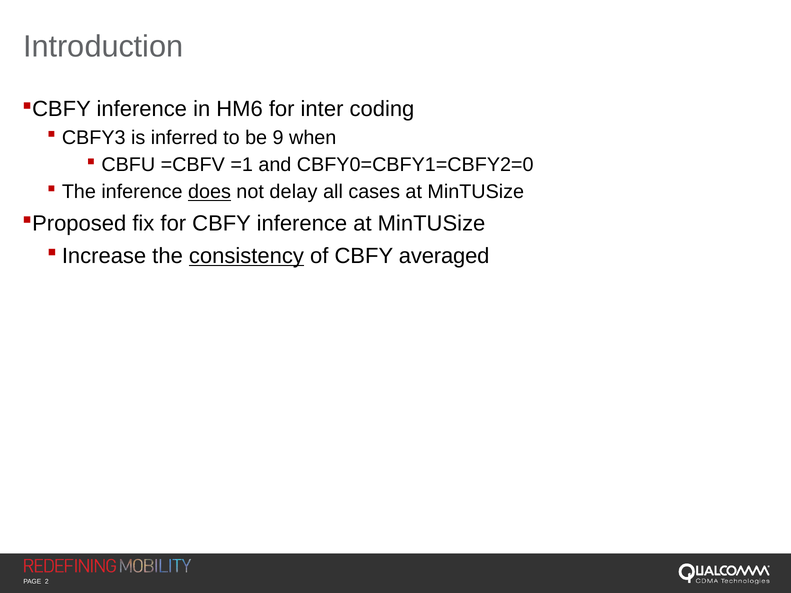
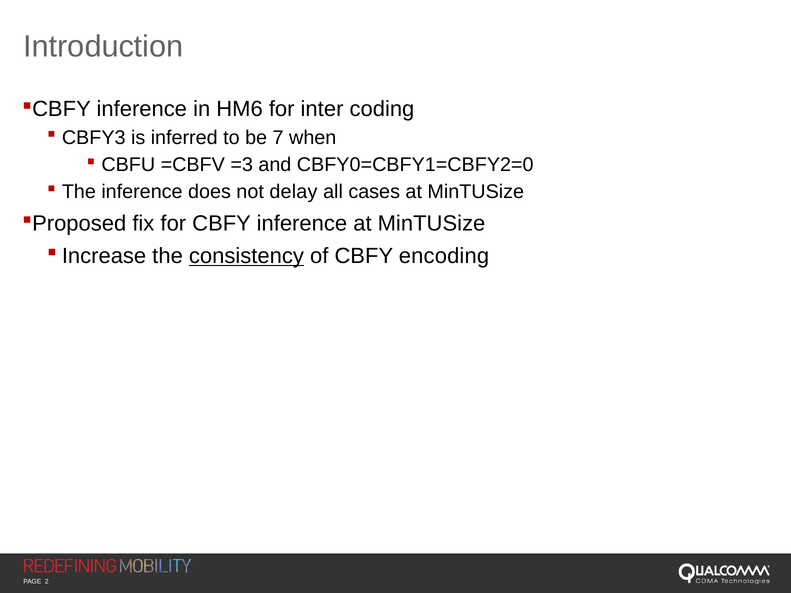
9: 9 -> 7
=1: =1 -> =3
does underline: present -> none
averaged: averaged -> encoding
